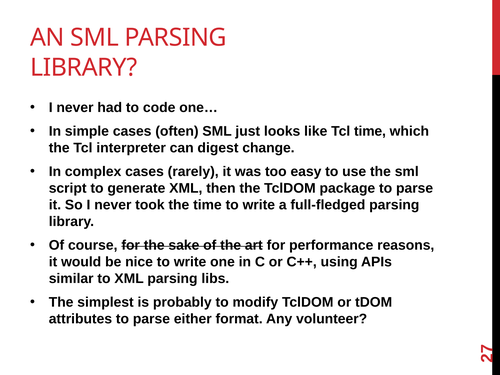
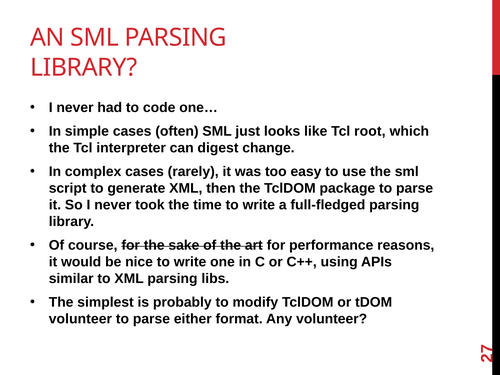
Tcl time: time -> root
attributes at (80, 319): attributes -> volunteer
